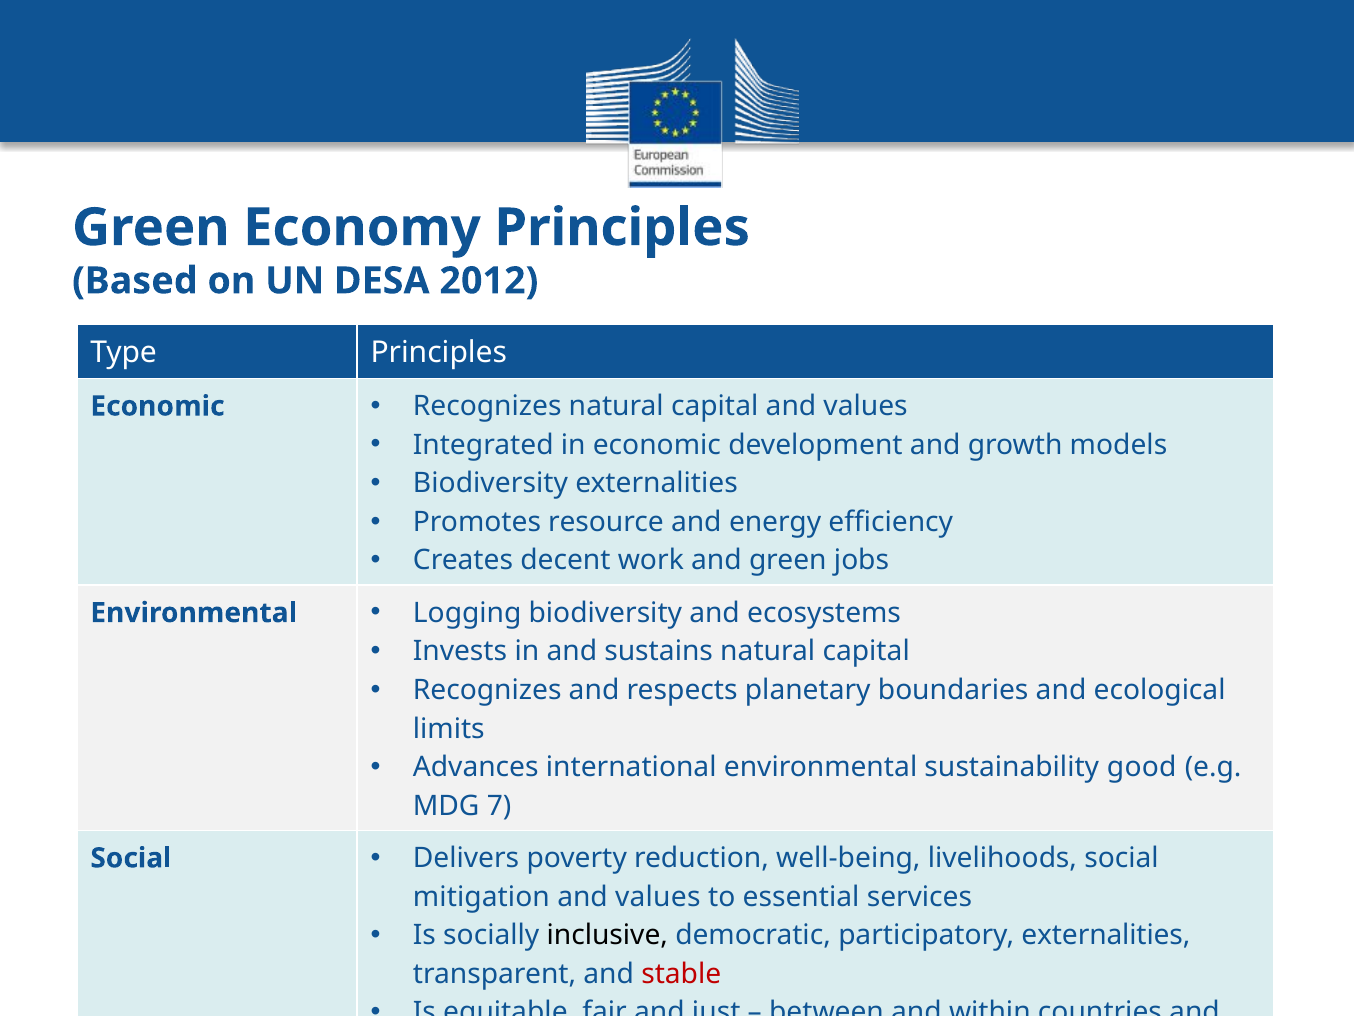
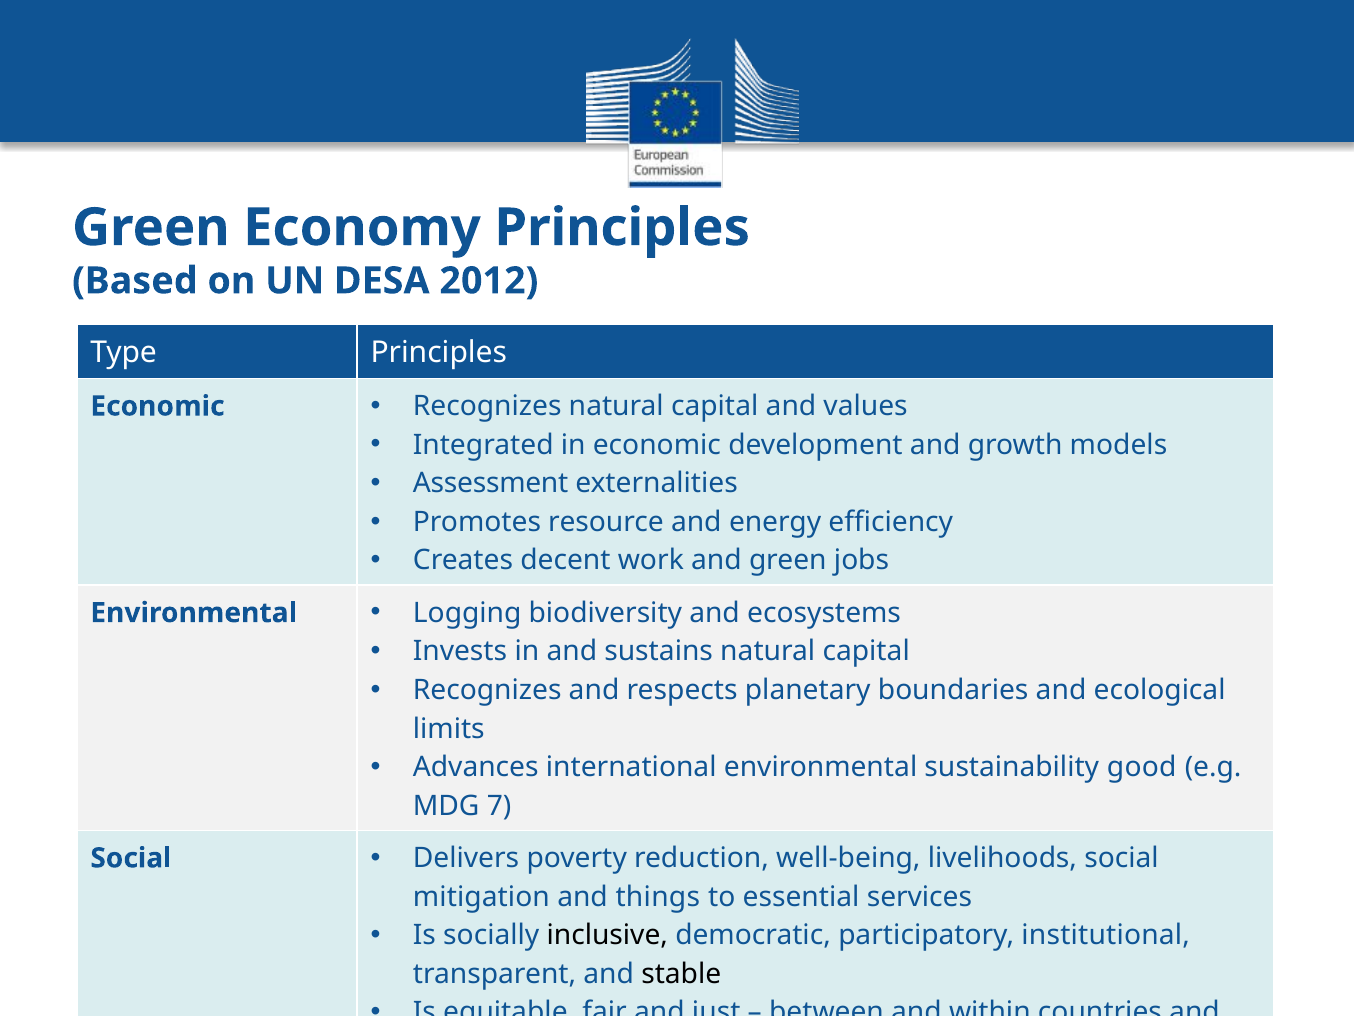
Biodiversity at (490, 483): Biodiversity -> Assessment
values at (658, 896): values -> things
participatory externalities: externalities -> institutional
stable colour: red -> black
